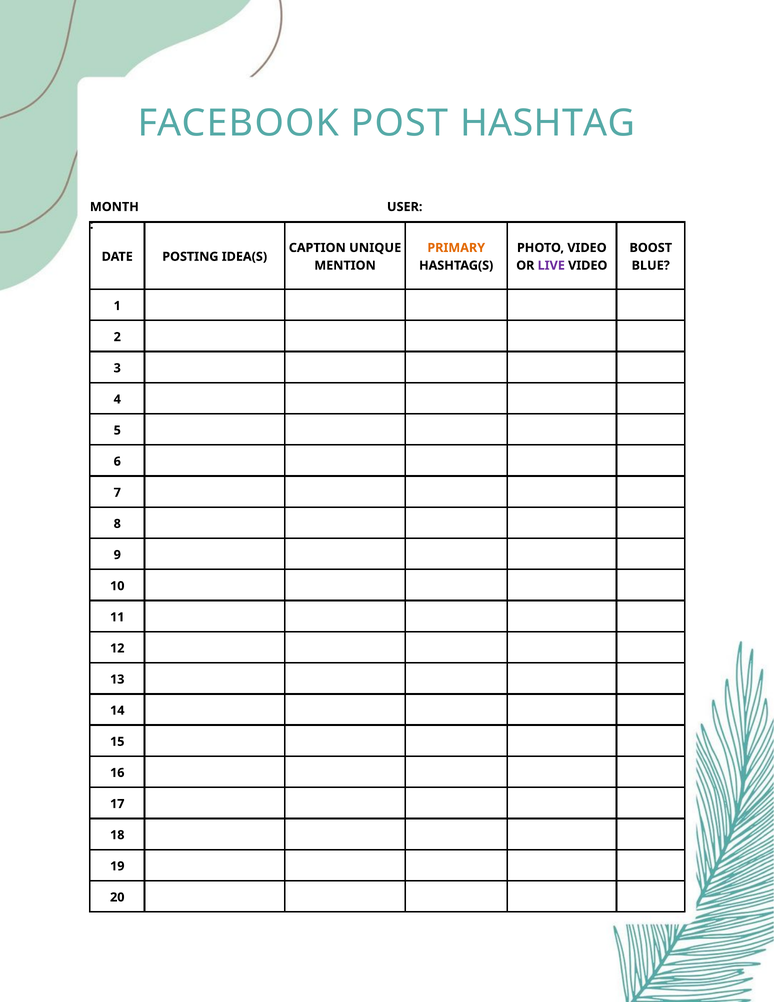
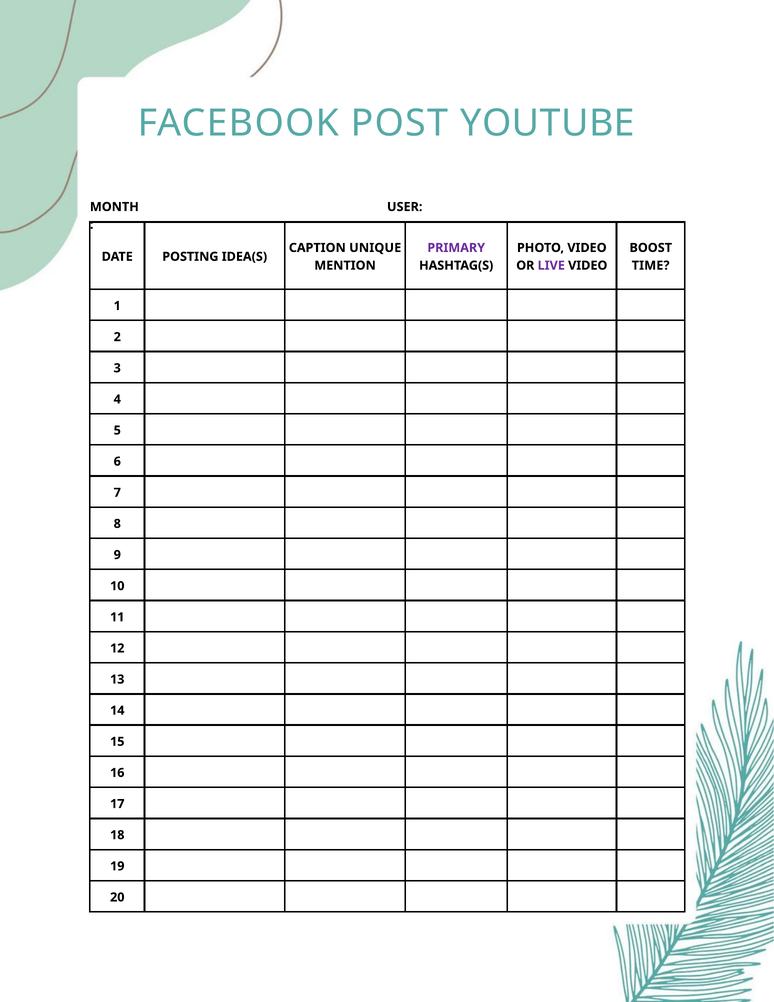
HASHTAG: HASHTAG -> YOUTUBE
PRIMARY colour: orange -> purple
BLUE: BLUE -> TIME
